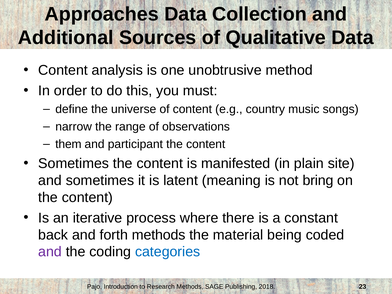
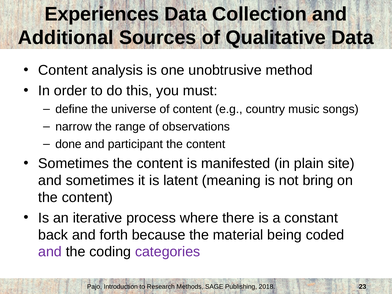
Approaches: Approaches -> Experiences
them: them -> done
forth methods: methods -> because
categories colour: blue -> purple
